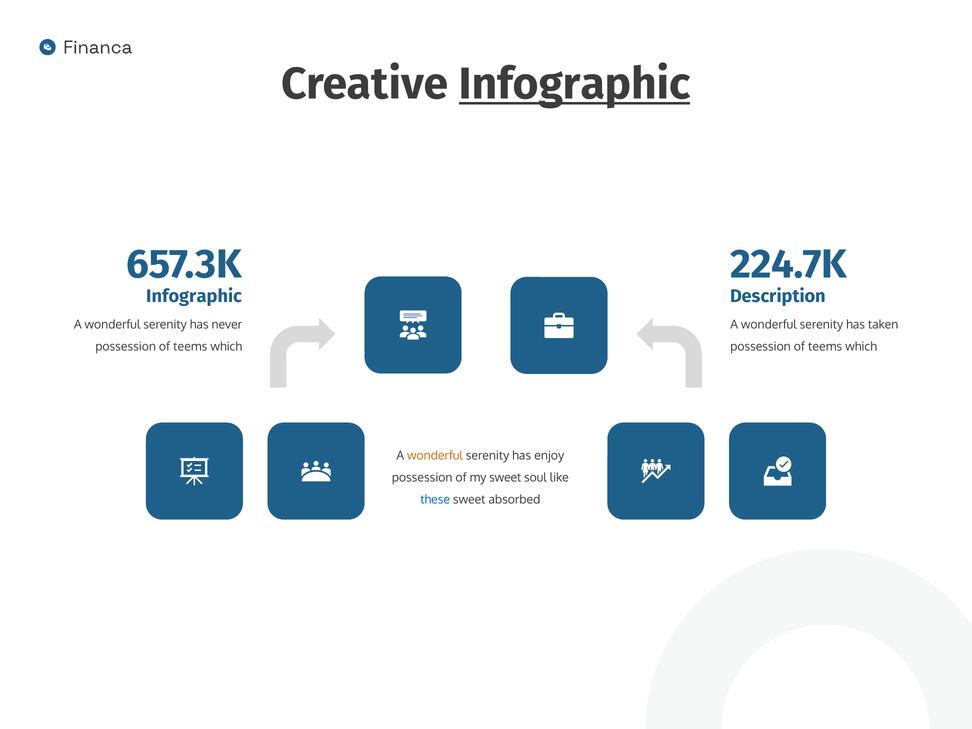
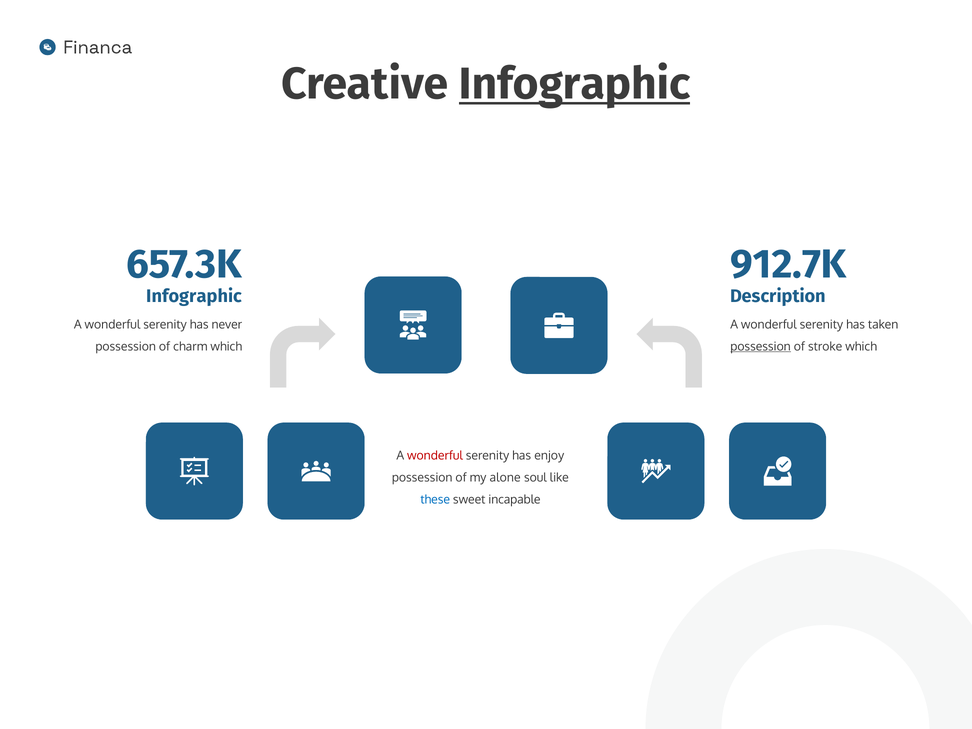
224.7K: 224.7K -> 912.7K
teems at (190, 347): teems -> charm
possession at (761, 347) underline: none -> present
teems at (825, 347): teems -> stroke
wonderful at (435, 456) colour: orange -> red
my sweet: sweet -> alone
absorbed: absorbed -> incapable
